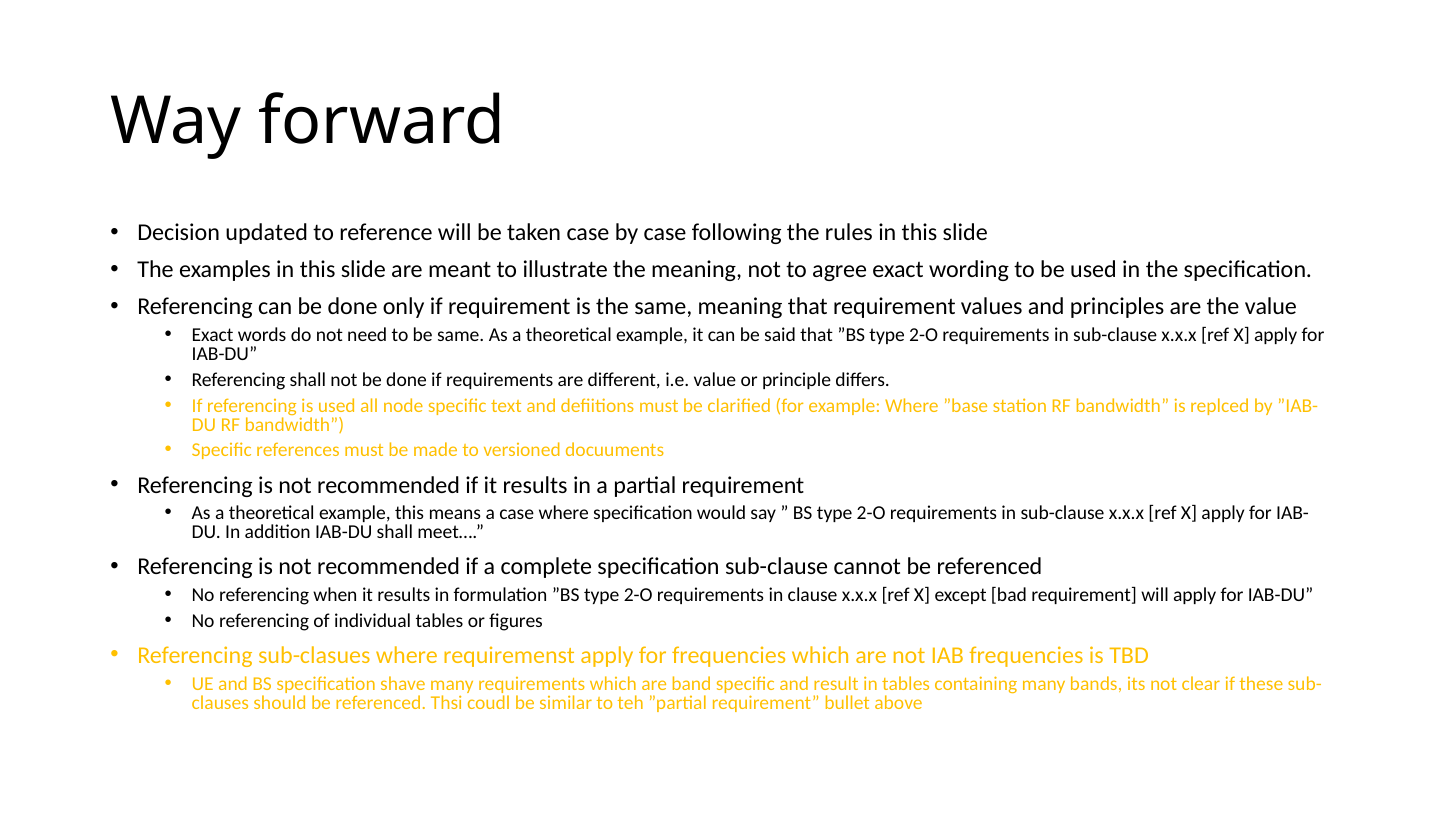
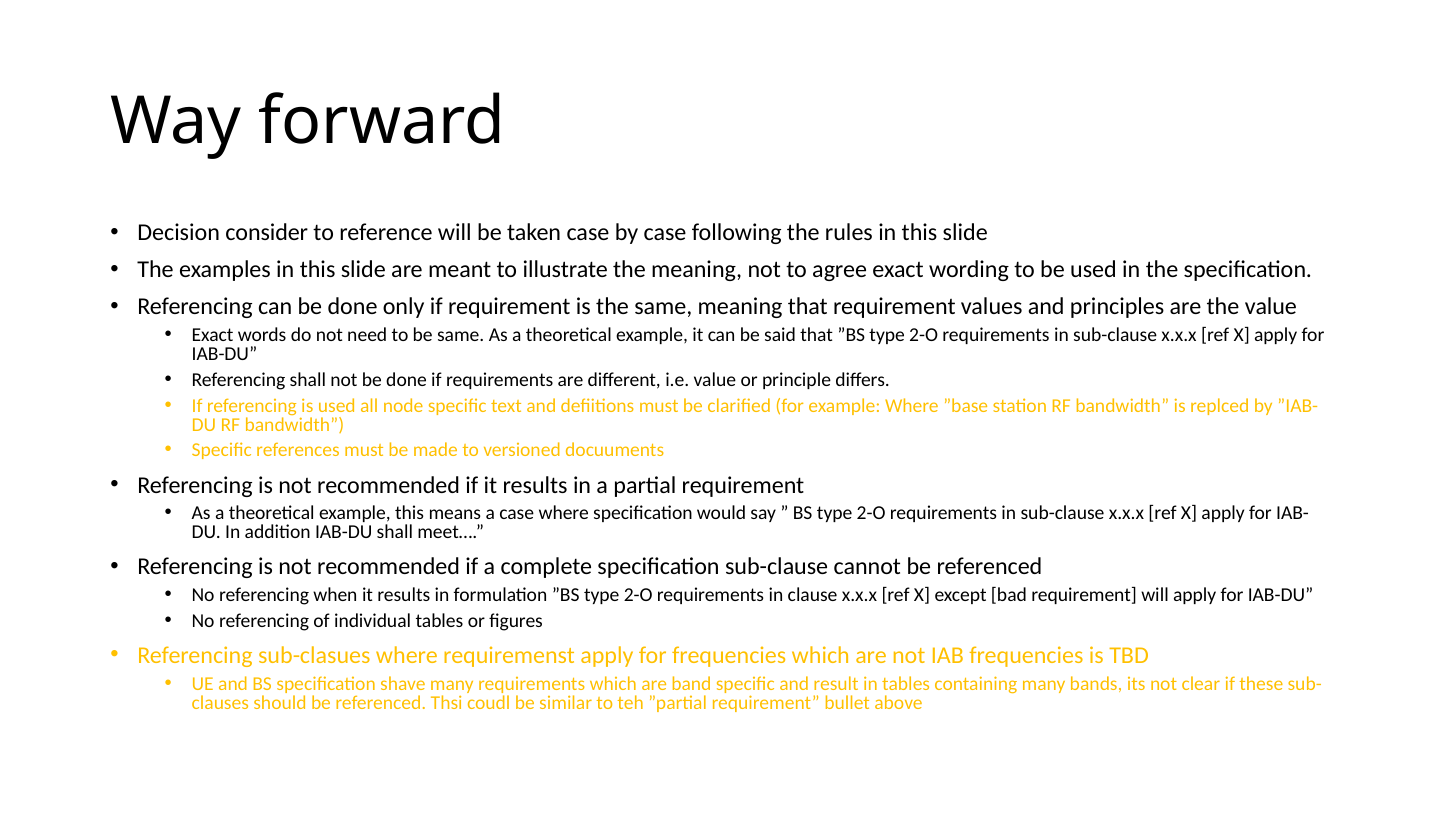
updated: updated -> consider
